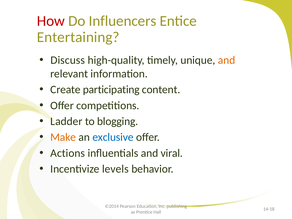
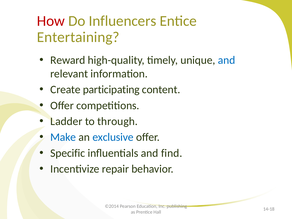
Discuss: Discuss -> Reward
and at (227, 60) colour: orange -> blue
blogging: blogging -> through
Make colour: orange -> blue
Actions: Actions -> Specific
viral: viral -> find
levels: levels -> repair
